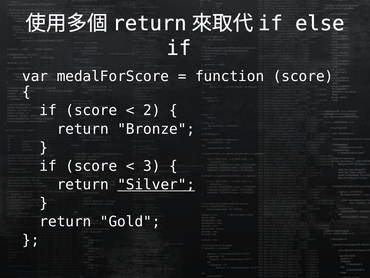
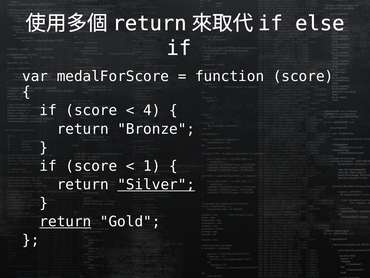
2: 2 -> 4
3: 3 -> 1
return at (65, 221) underline: none -> present
